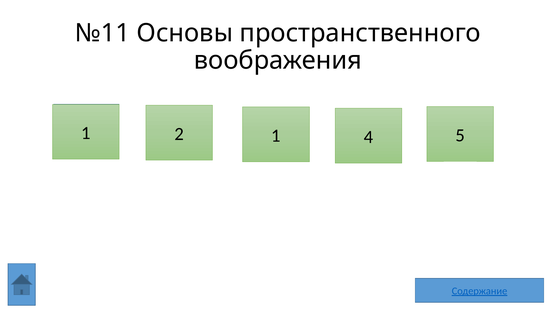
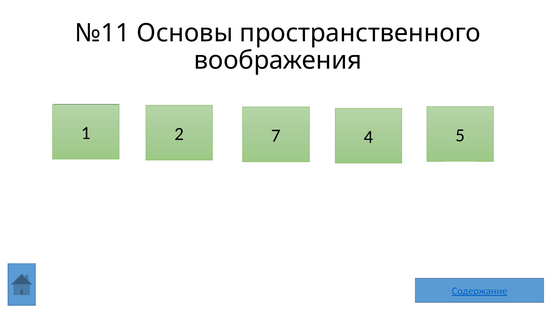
2 1: 1 -> 7
